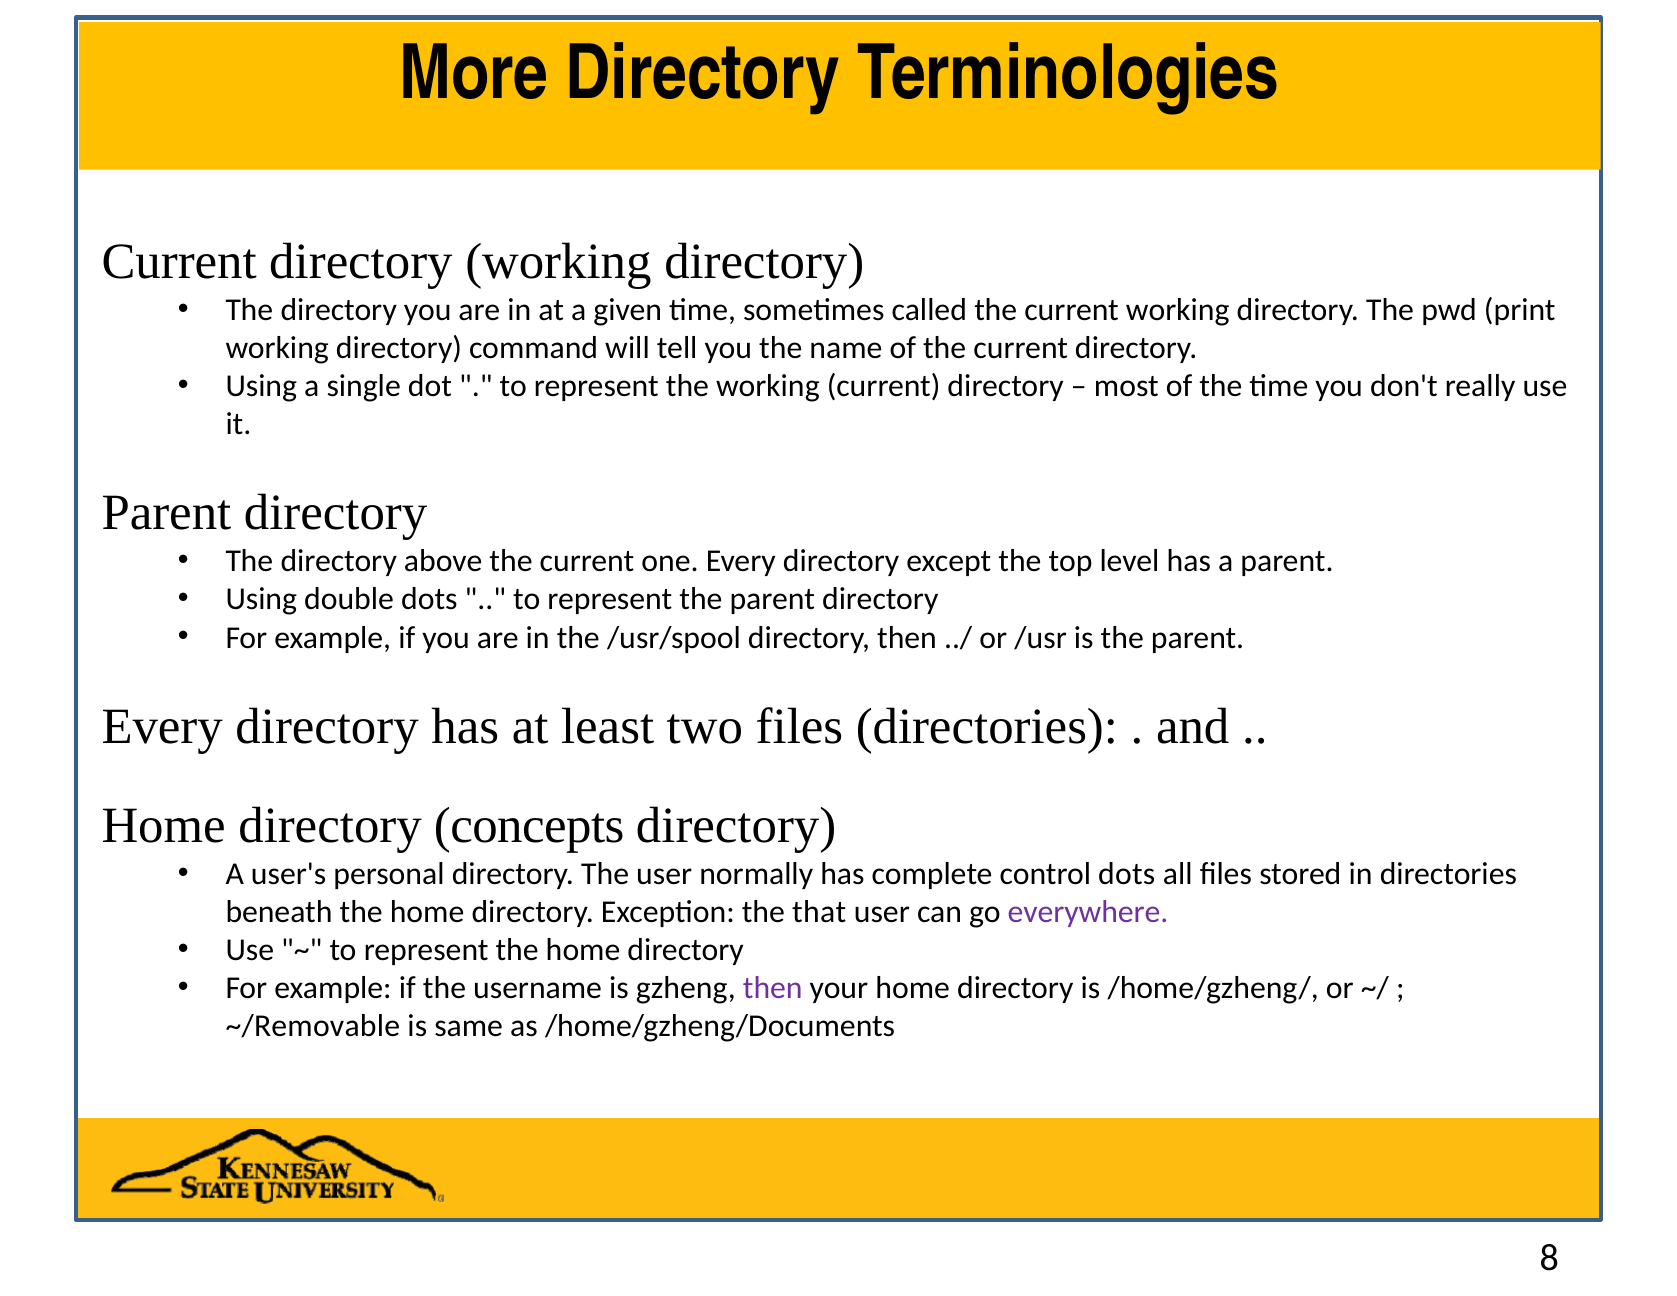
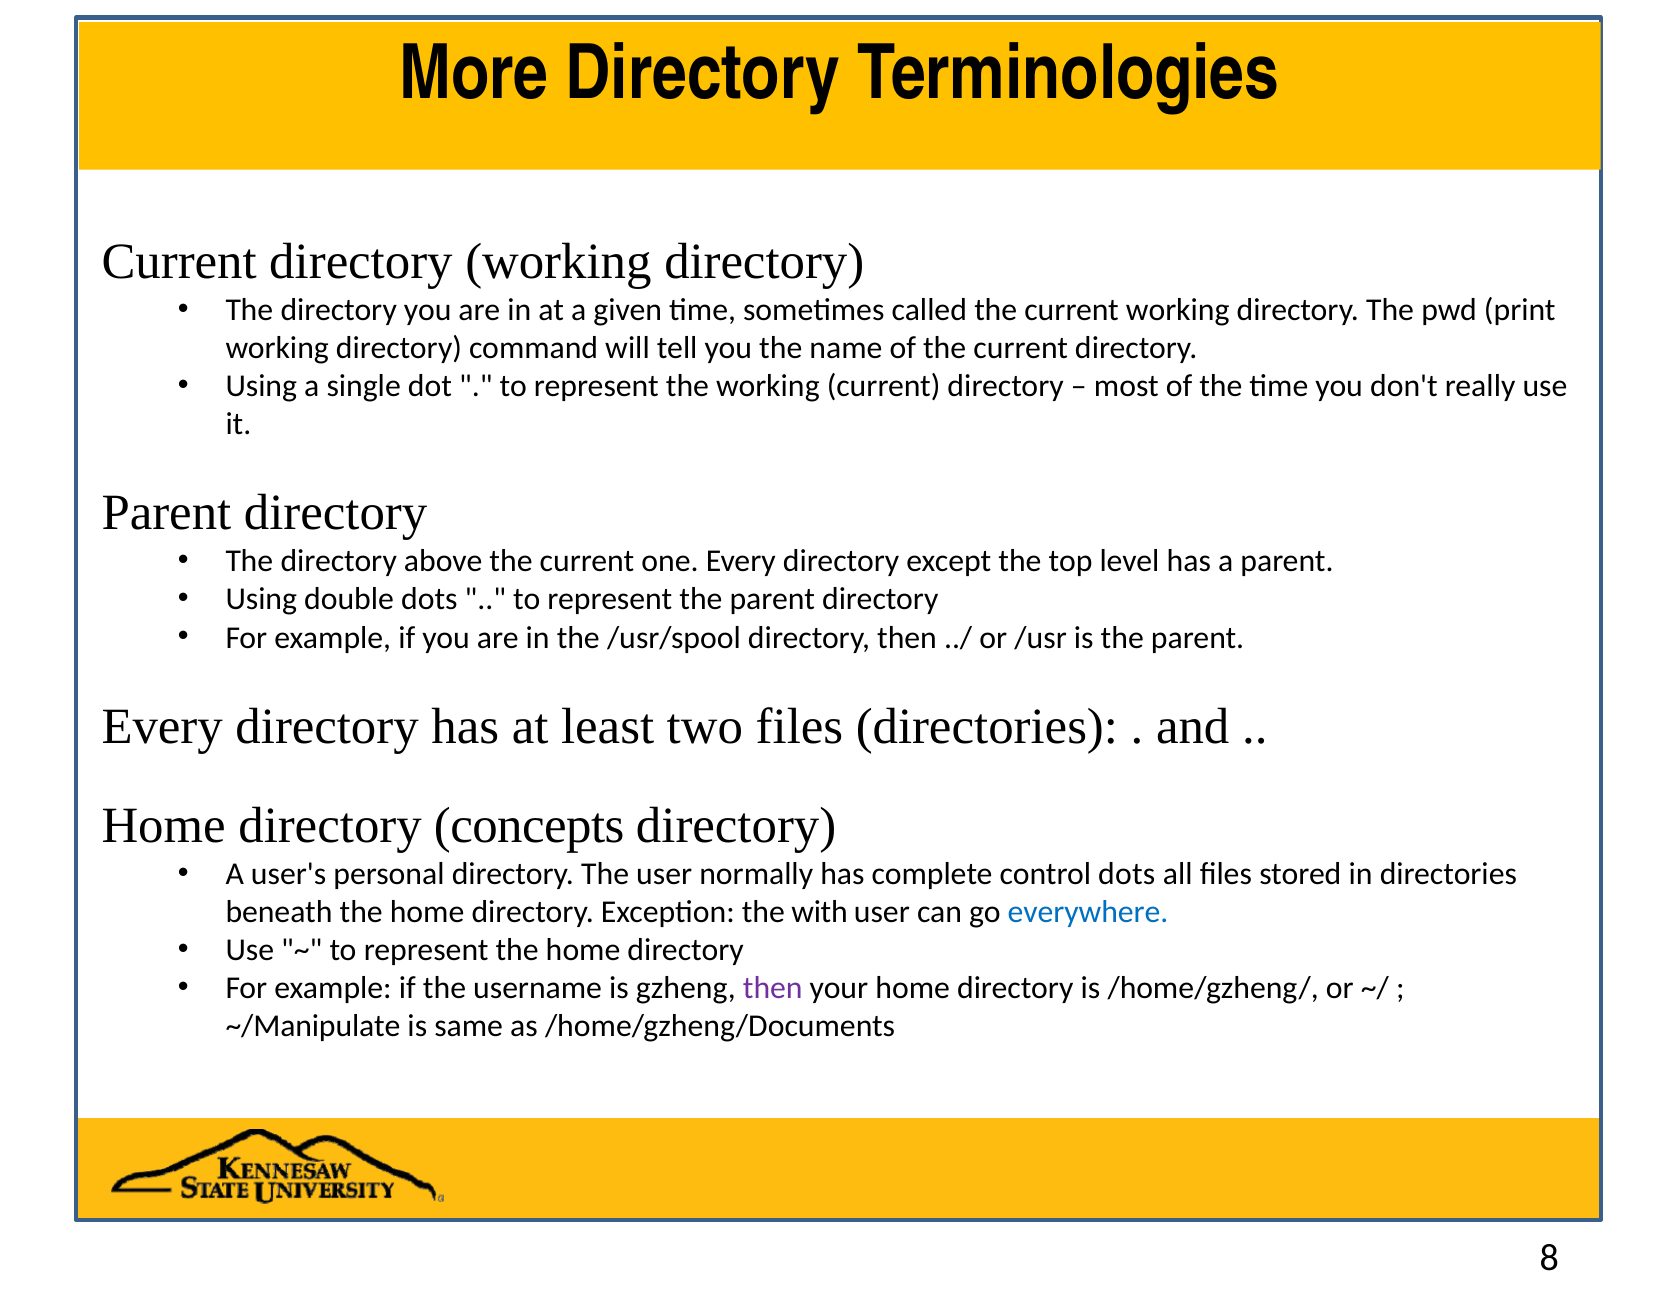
that: that -> with
everywhere colour: purple -> blue
~/Removable: ~/Removable -> ~/Manipulate
